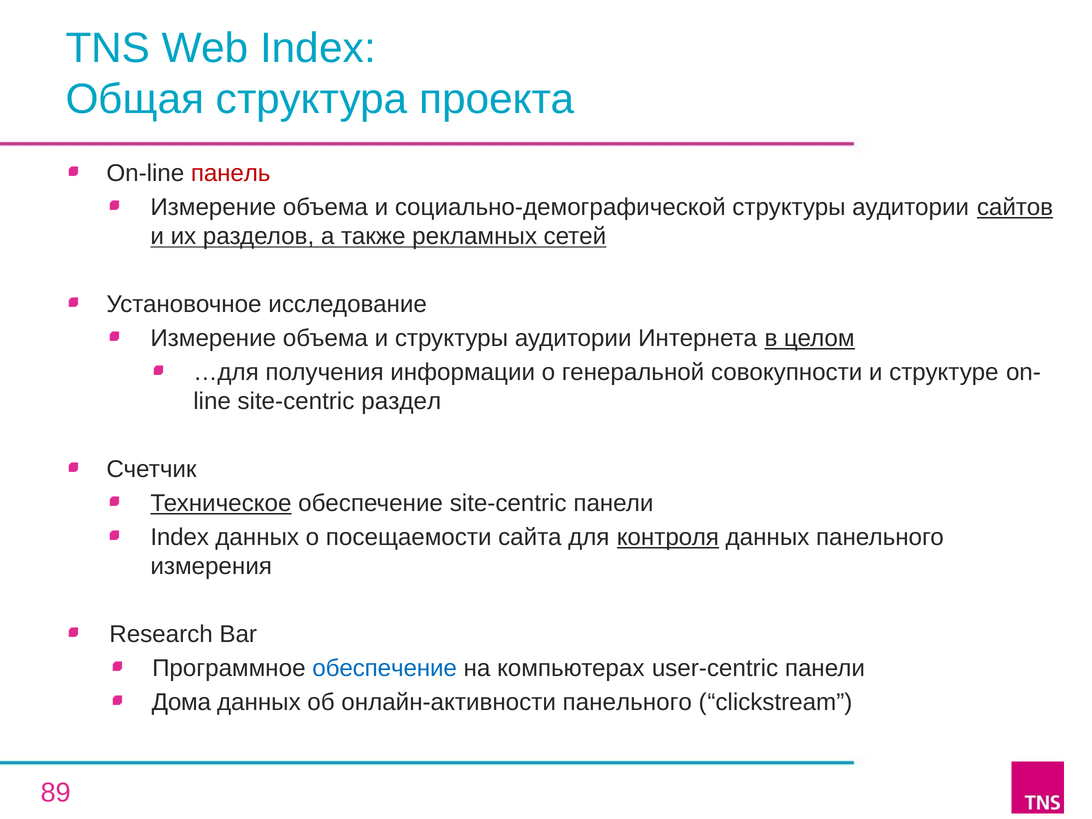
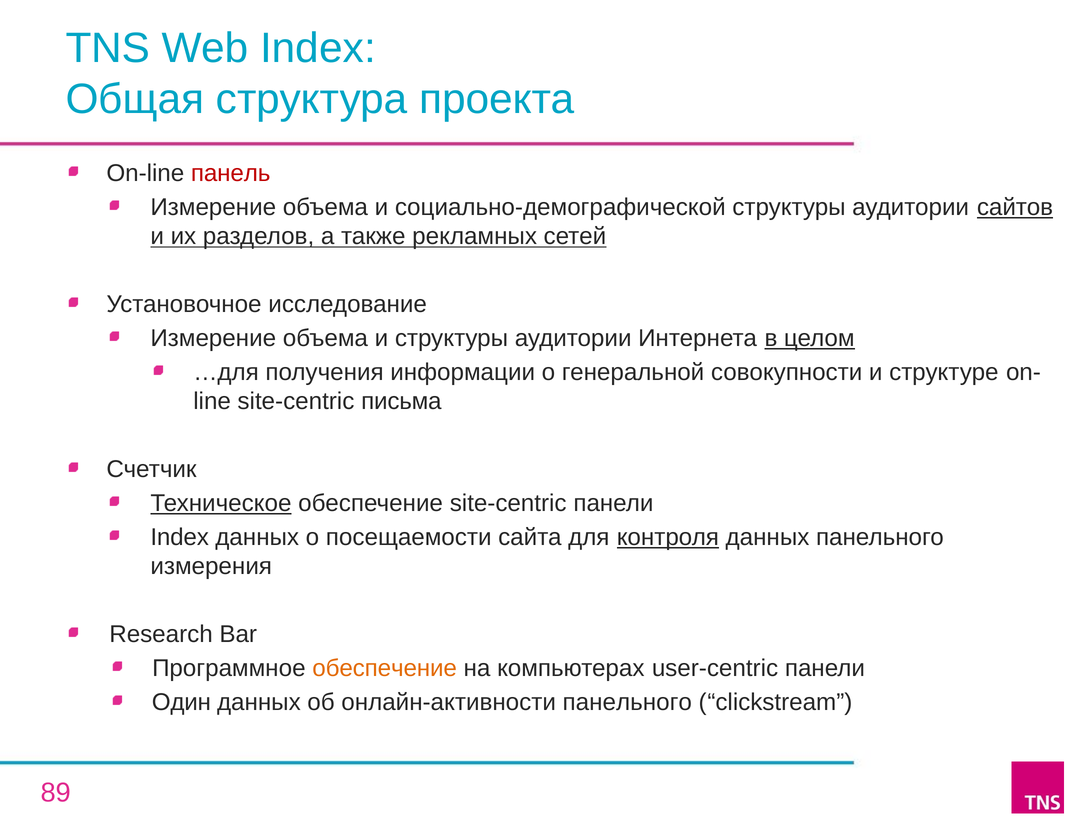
раздел: раздел -> письма
обеспечение at (385, 668) colour: blue -> orange
Дома: Дома -> Один
